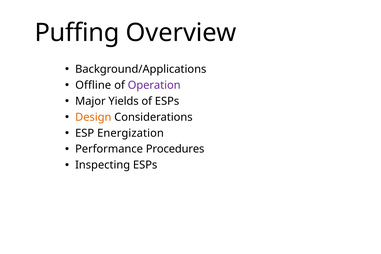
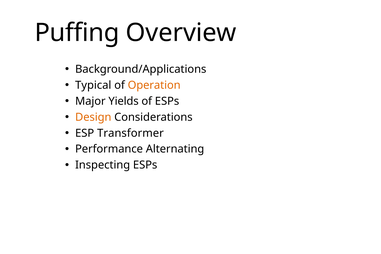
Offline: Offline -> Typical
Operation colour: purple -> orange
Energization: Energization -> Transformer
Procedures: Procedures -> Alternating
